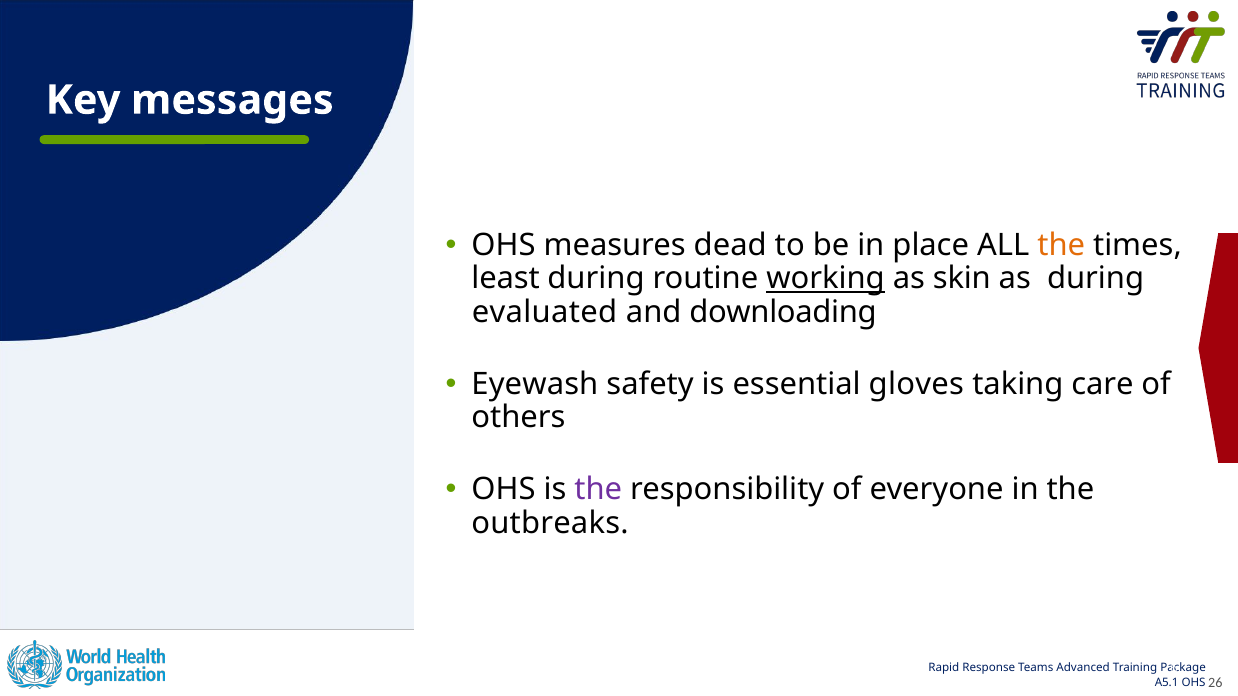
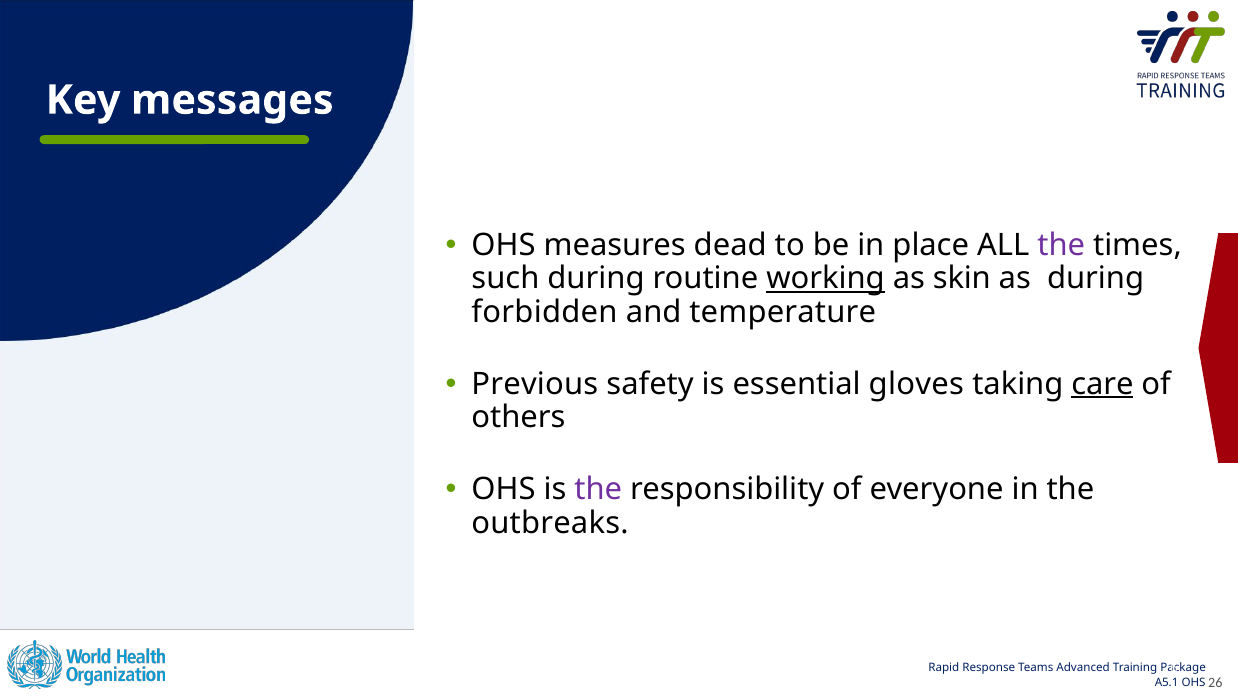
the at (1061, 245) colour: orange -> purple
least: least -> such
evaluated: evaluated -> forbidden
downloading: downloading -> temperature
Eyewash: Eyewash -> Previous
care underline: none -> present
